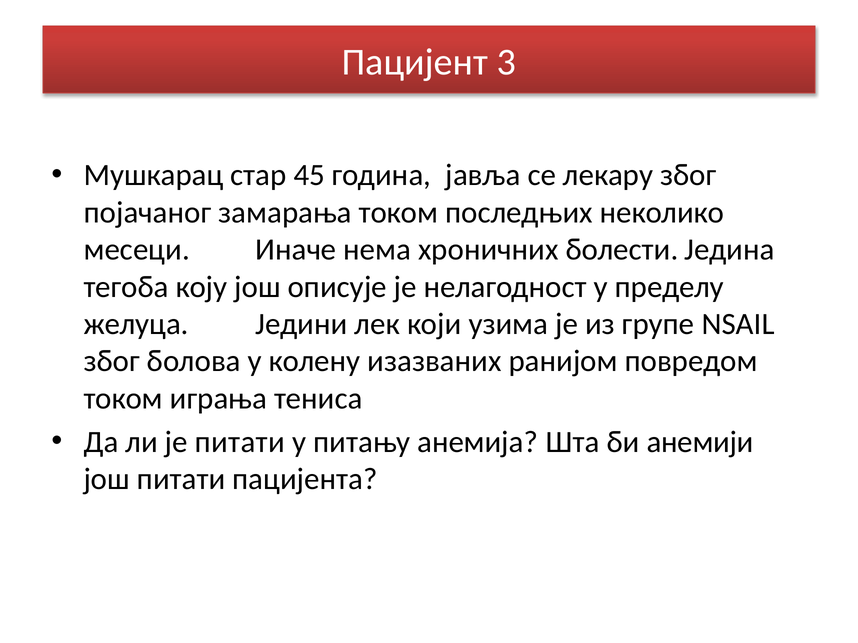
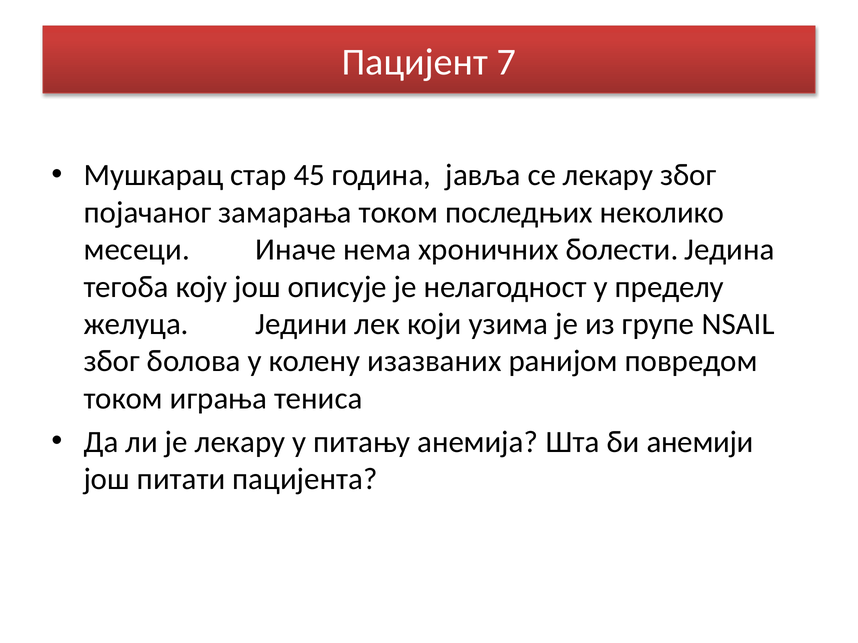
3: 3 -> 7
је питати: питати -> лекару
